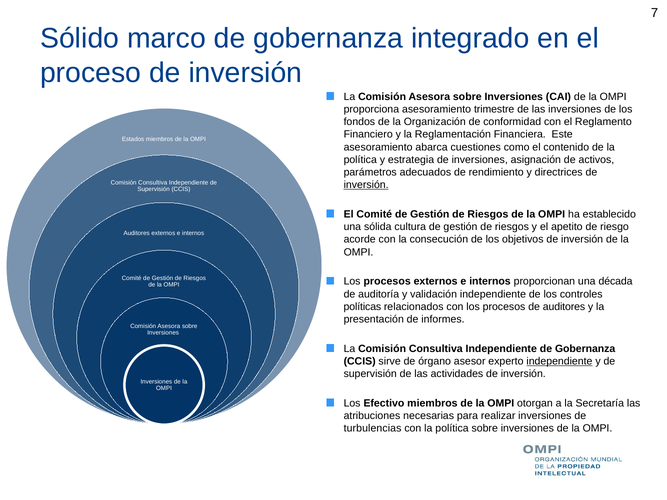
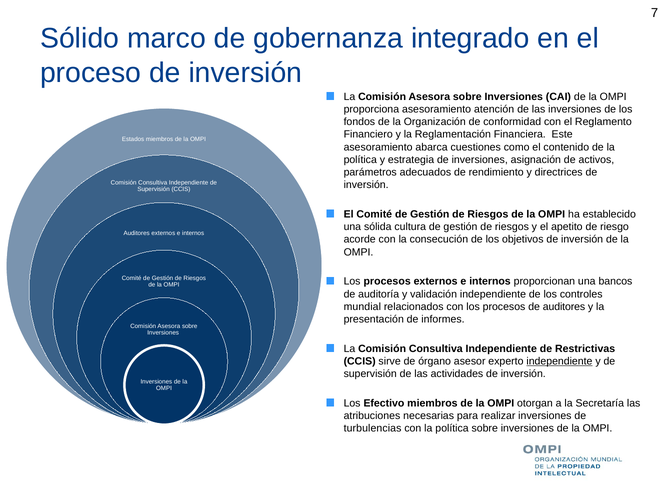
trimestre: trimestre -> atención
inversión at (366, 185) underline: present -> none
década: década -> bancos
políticas: políticas -> mundial
Independiente de Gobernanza: Gobernanza -> Restrictivas
